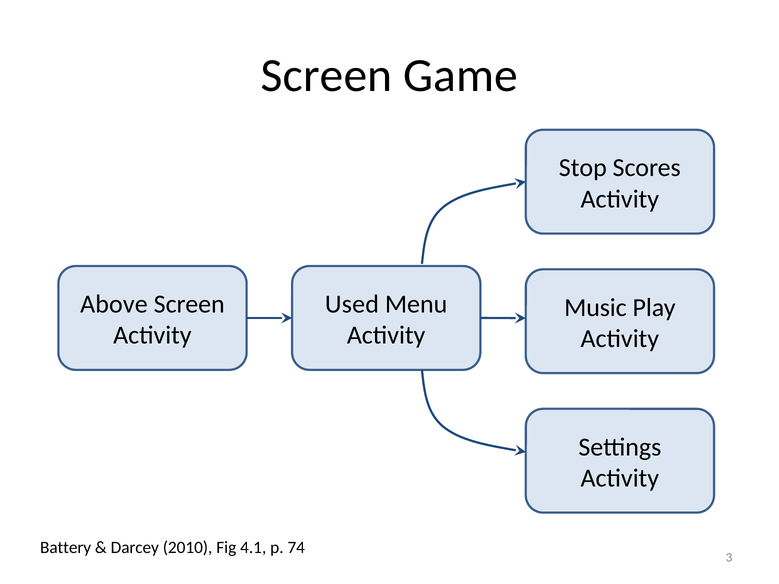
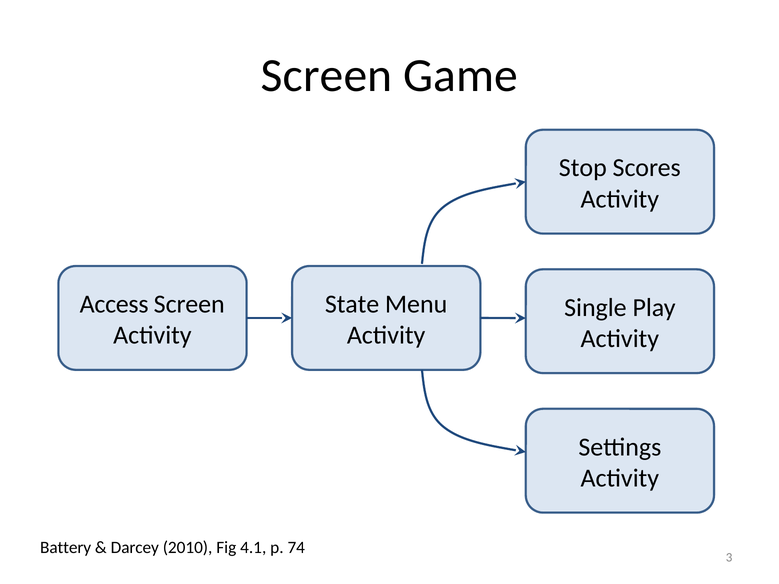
Above: Above -> Access
Used: Used -> State
Music: Music -> Single
